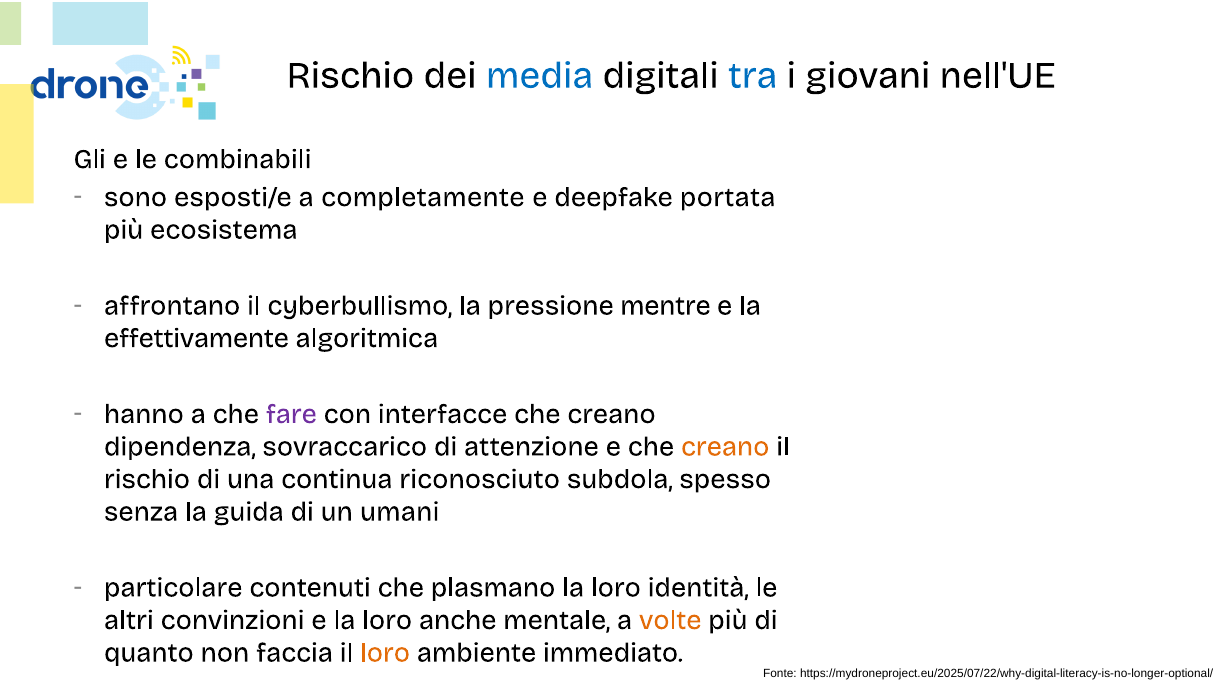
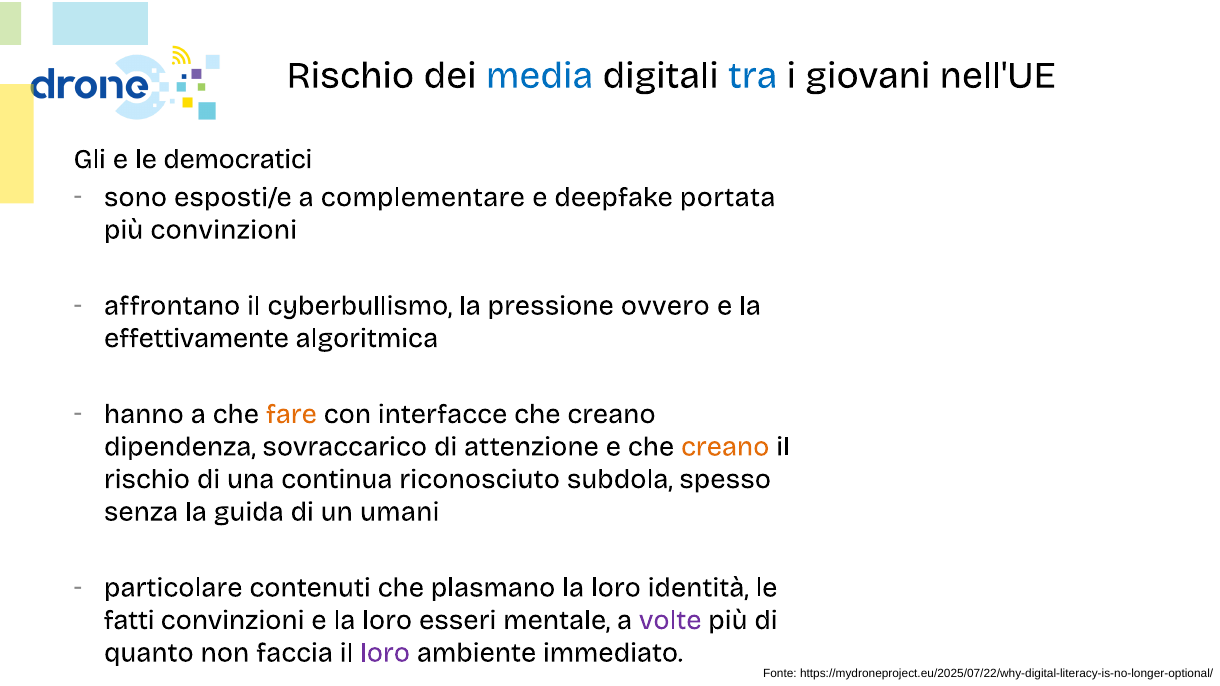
combinabili: combinabili -> democratici
completamente: completamente -> complementare
più ecosistema: ecosistema -> convinzioni
mentre: mentre -> ovvero
fare colour: purple -> orange
altri: altri -> fatti
anche: anche -> esseri
volte colour: orange -> purple
loro at (385, 653) colour: orange -> purple
